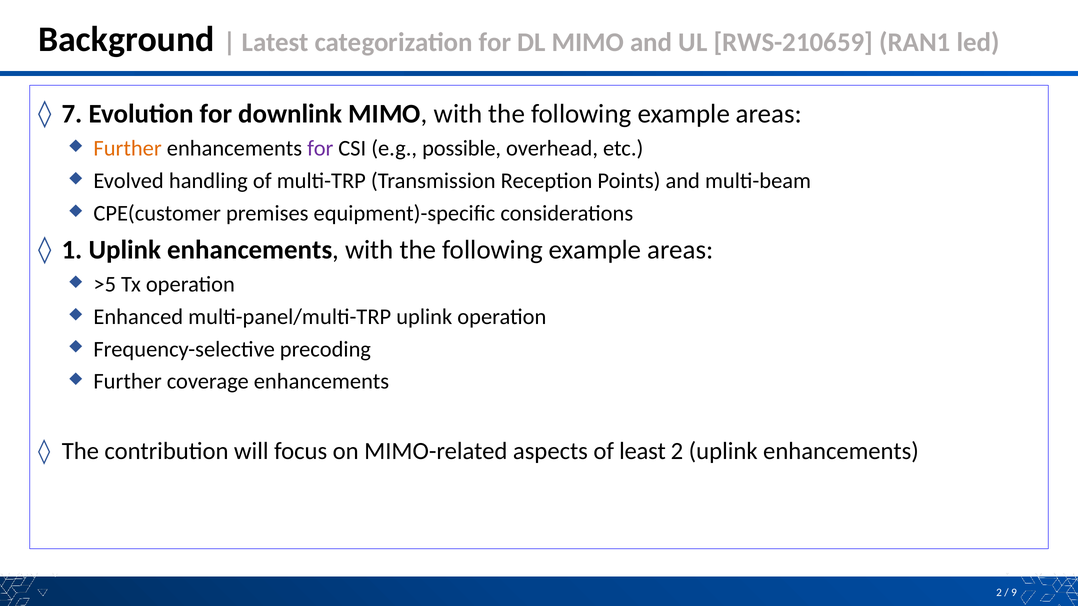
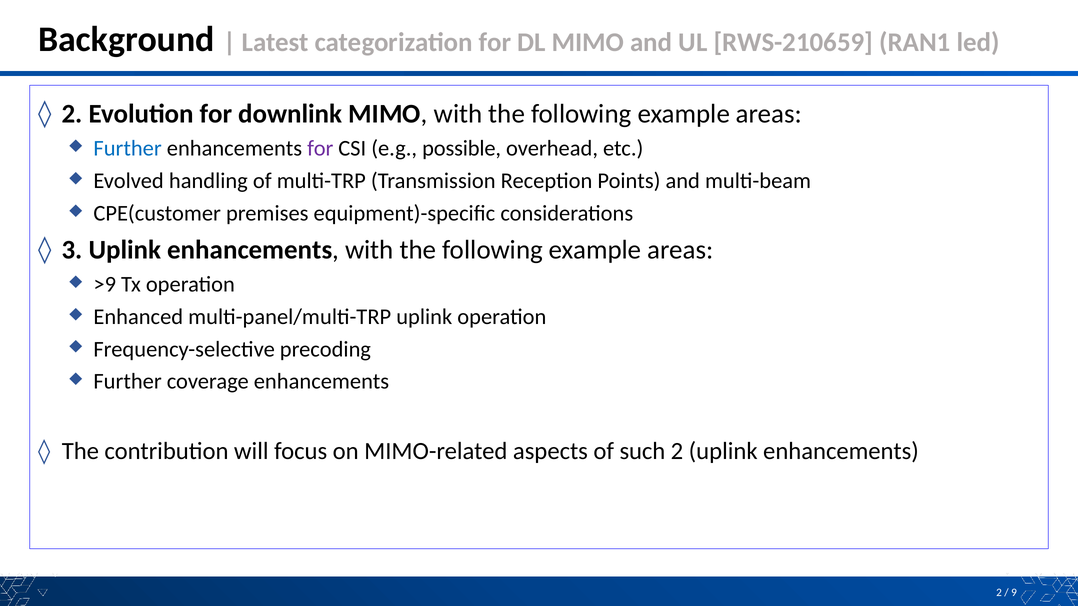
7 at (72, 114): 7 -> 2
Further at (128, 149) colour: orange -> blue
1: 1 -> 3
>5: >5 -> >9
least: least -> such
